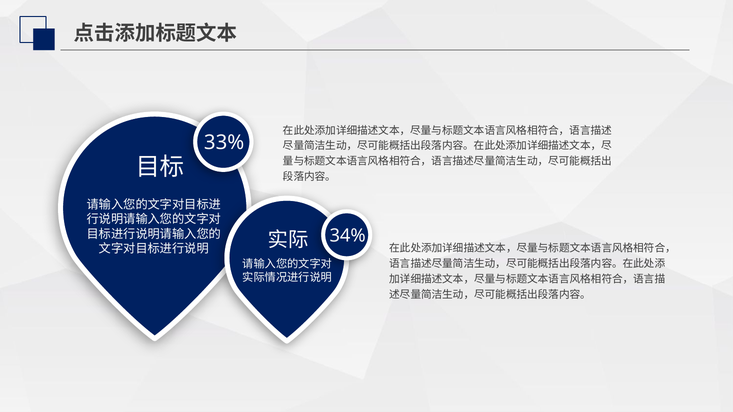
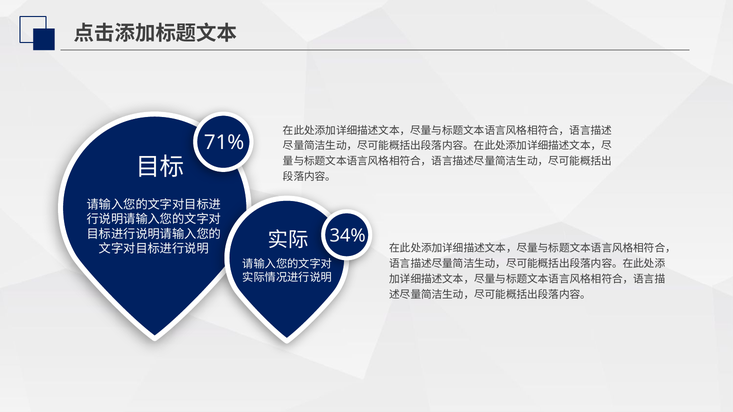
33%: 33% -> 71%
